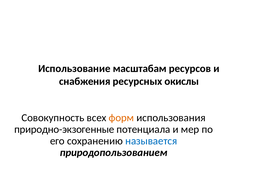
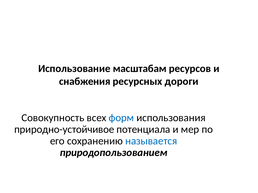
окислы: окислы -> дороги
форм colour: orange -> blue
природно-экзогенные: природно-экзогенные -> природно-устойчивое
